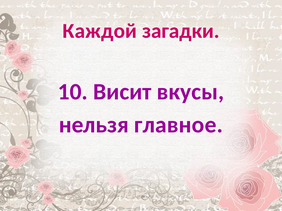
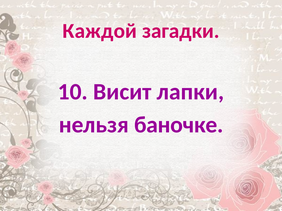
вкусы: вкусы -> лапки
главное: главное -> баночке
